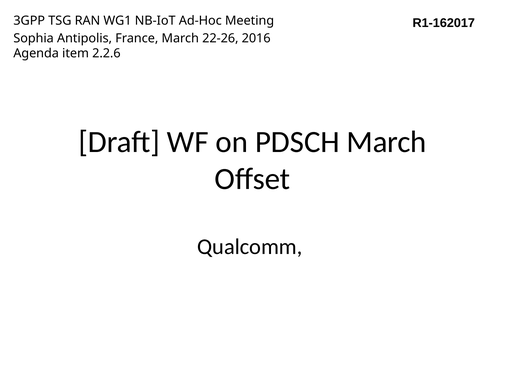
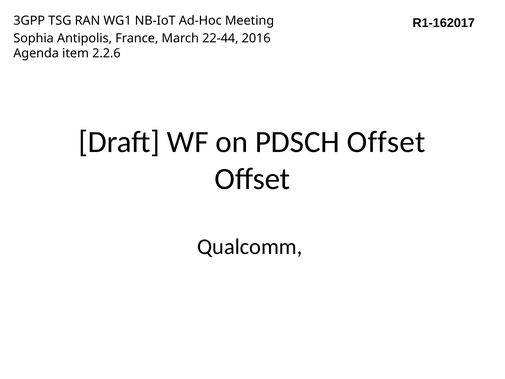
22-26: 22-26 -> 22-44
PDSCH March: March -> Offset
